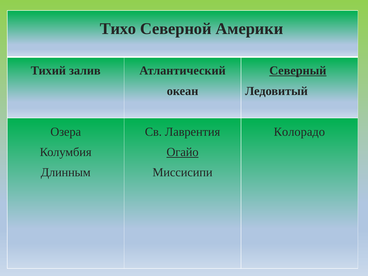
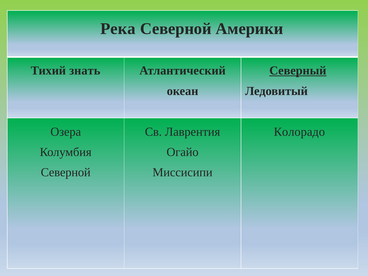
Тихо: Тихо -> Река
залив: залив -> знать
Огайо underline: present -> none
Длинным at (66, 172): Длинным -> Северной
